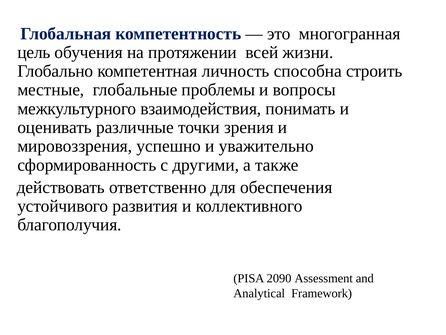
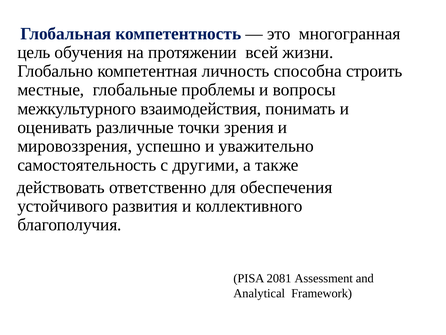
сформированность: сформированность -> самостоятельность
2090: 2090 -> 2081
